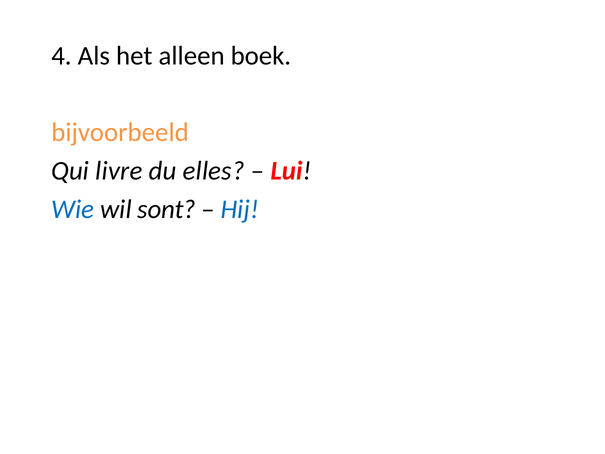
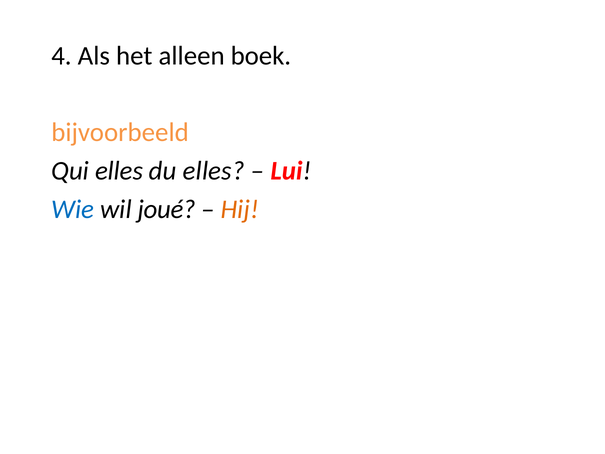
Qui livre: livre -> elles
sont: sont -> joué
Hij colour: blue -> orange
